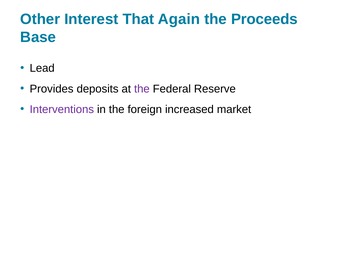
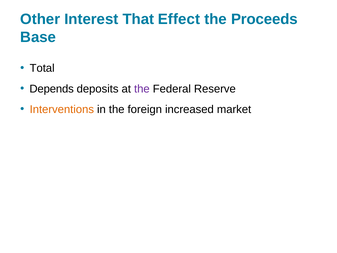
Again: Again -> Effect
Lead: Lead -> Total
Provides: Provides -> Depends
Interventions colour: purple -> orange
